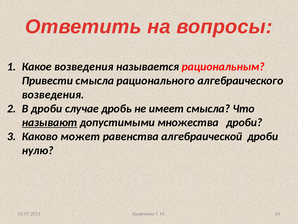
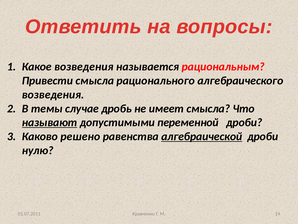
В дроби: дроби -> темы
множества: множества -> переменной
может: может -> решено
алгебраической underline: none -> present
